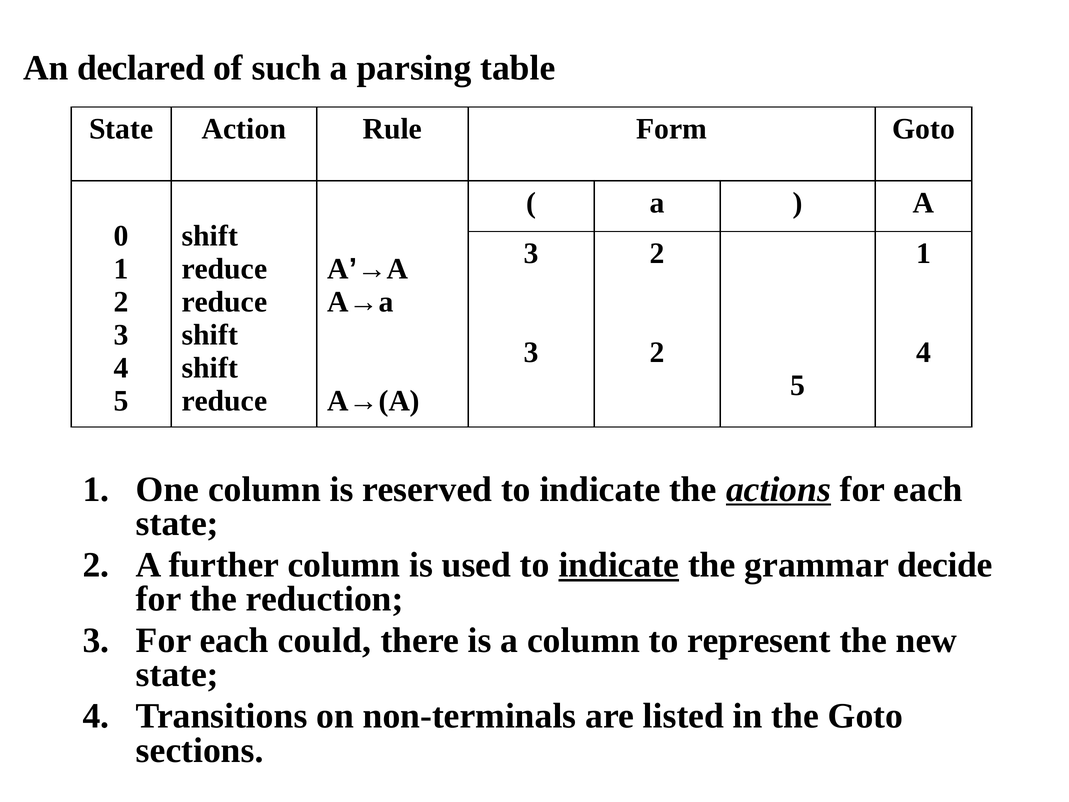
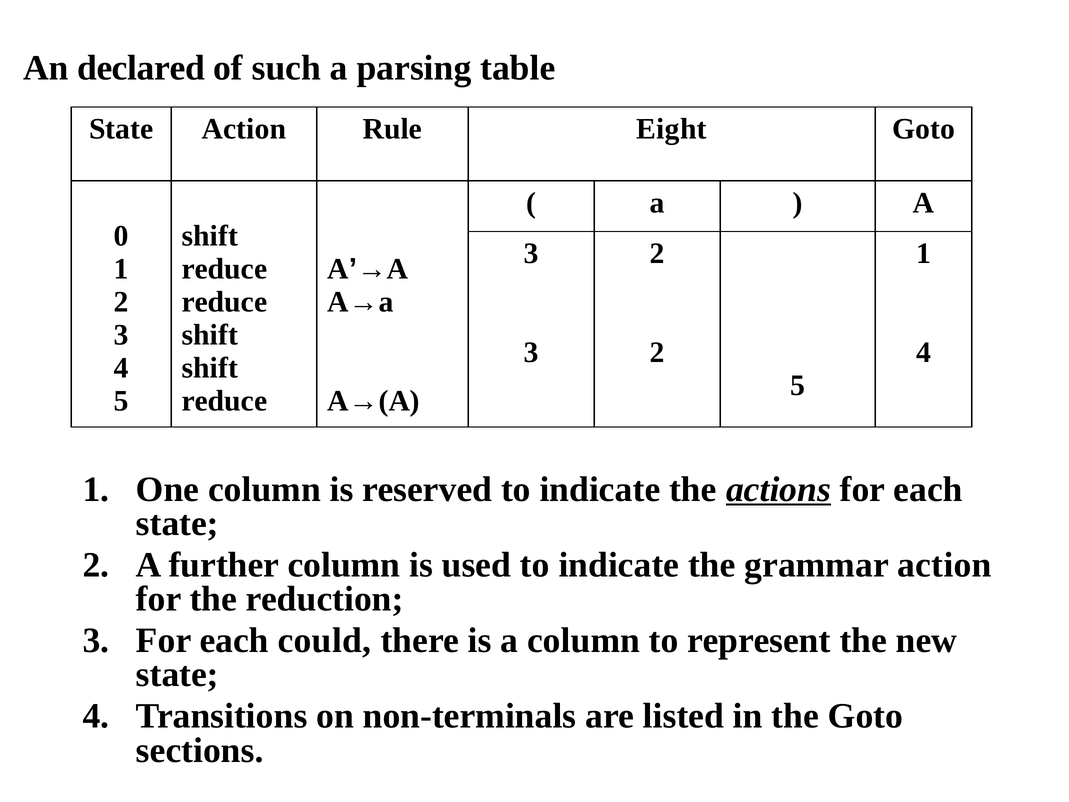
Form: Form -> Eight
indicate at (619, 565) underline: present -> none
grammar decide: decide -> action
